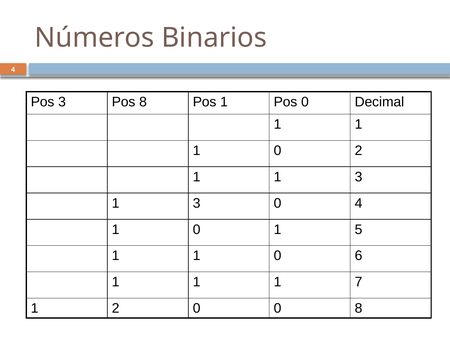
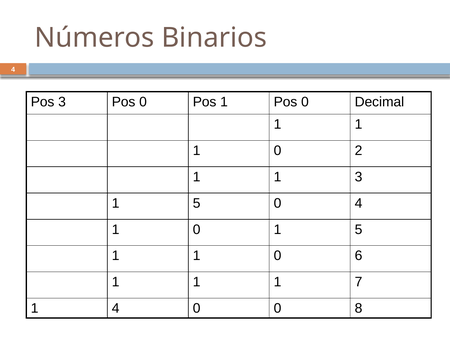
3 Pos 8: 8 -> 0
3 at (197, 203): 3 -> 5
1 2: 2 -> 4
